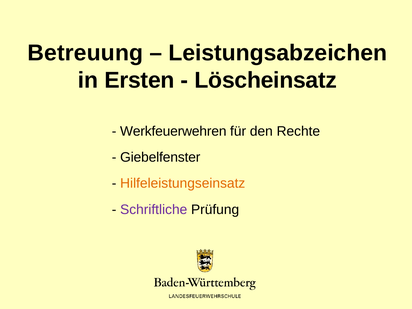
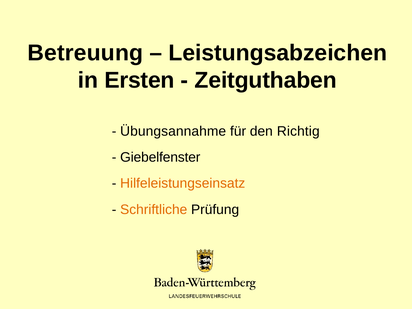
Löscheinsatz: Löscheinsatz -> Zeitguthaben
Werkfeuerwehren: Werkfeuerwehren -> Übungsannahme
Rechte: Rechte -> Richtig
Schriftliche colour: purple -> orange
